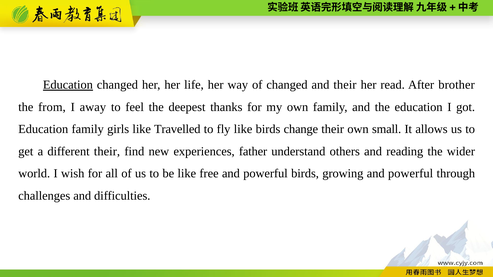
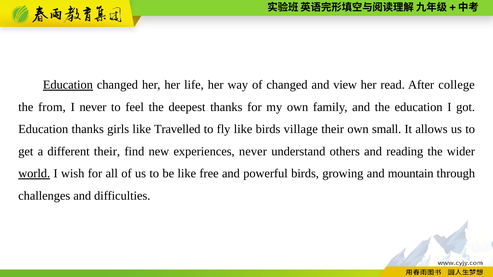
and their: their -> view
brother: brother -> college
I away: away -> never
Education family: family -> thanks
change: change -> village
experiences father: father -> never
world underline: none -> present
growing and powerful: powerful -> mountain
